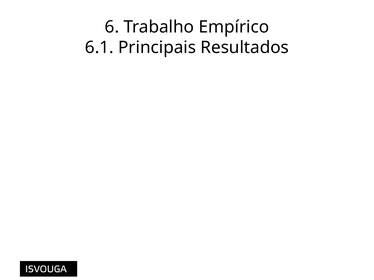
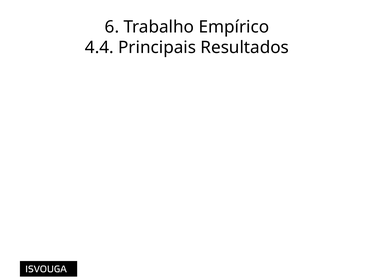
6.1: 6.1 -> 4.4
